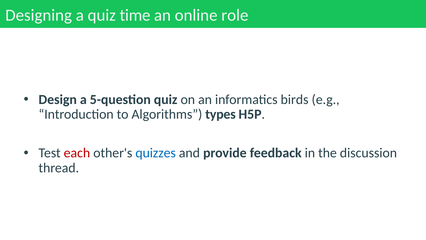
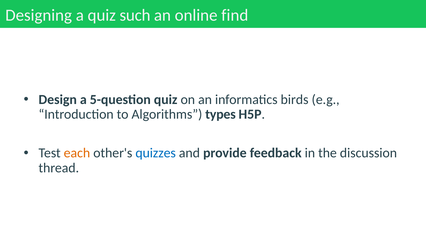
time: time -> such
role: role -> find
each colour: red -> orange
